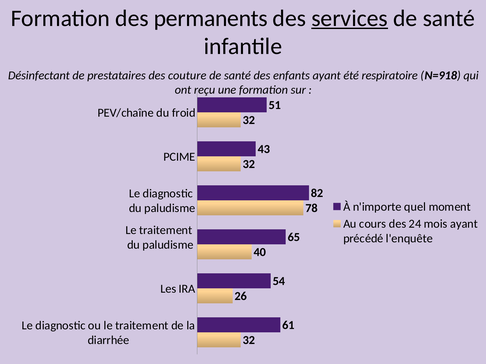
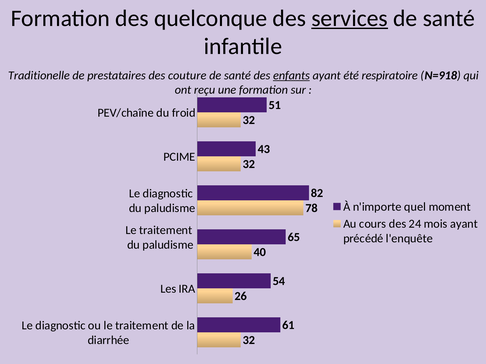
permanents: permanents -> quelconque
Désinfectant: Désinfectant -> Traditionelle
enfants underline: none -> present
